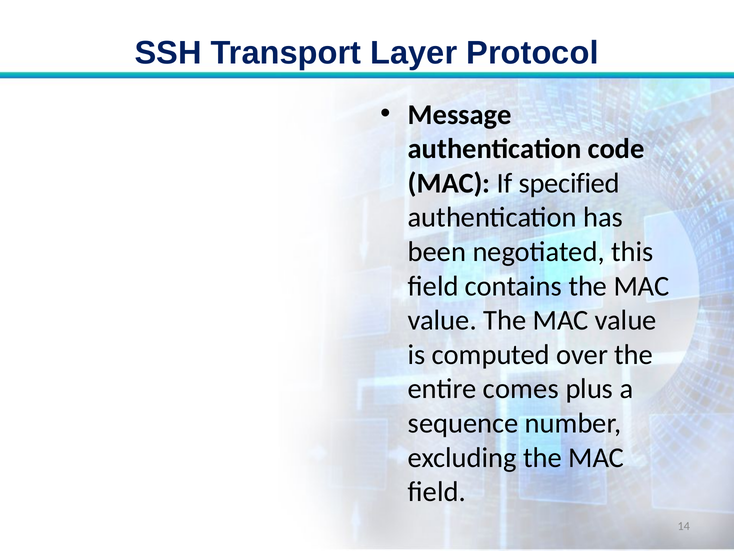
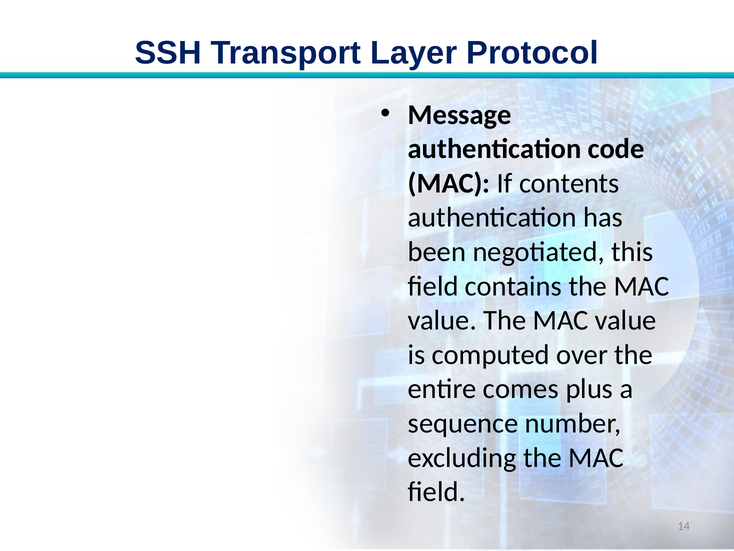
specified: specified -> contents
